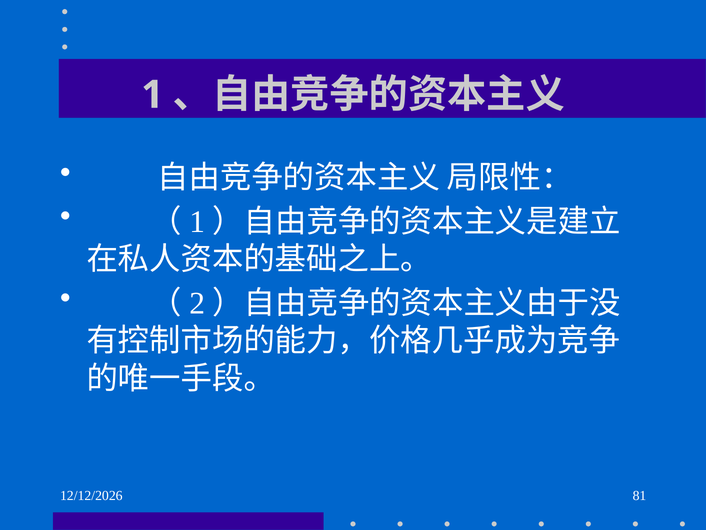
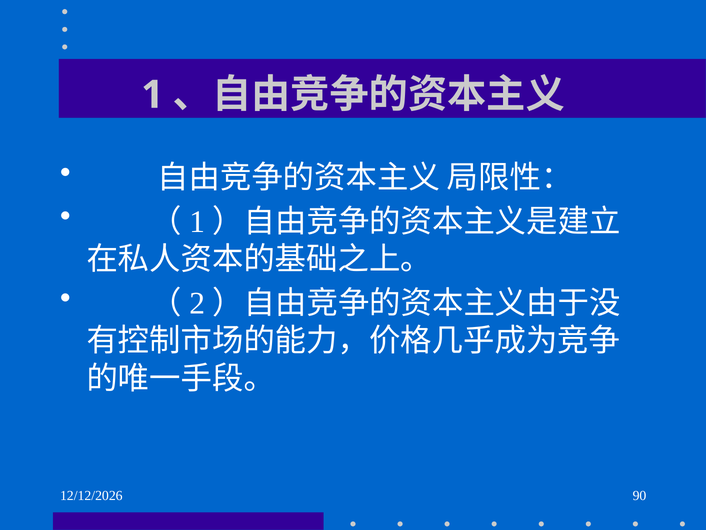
81: 81 -> 90
